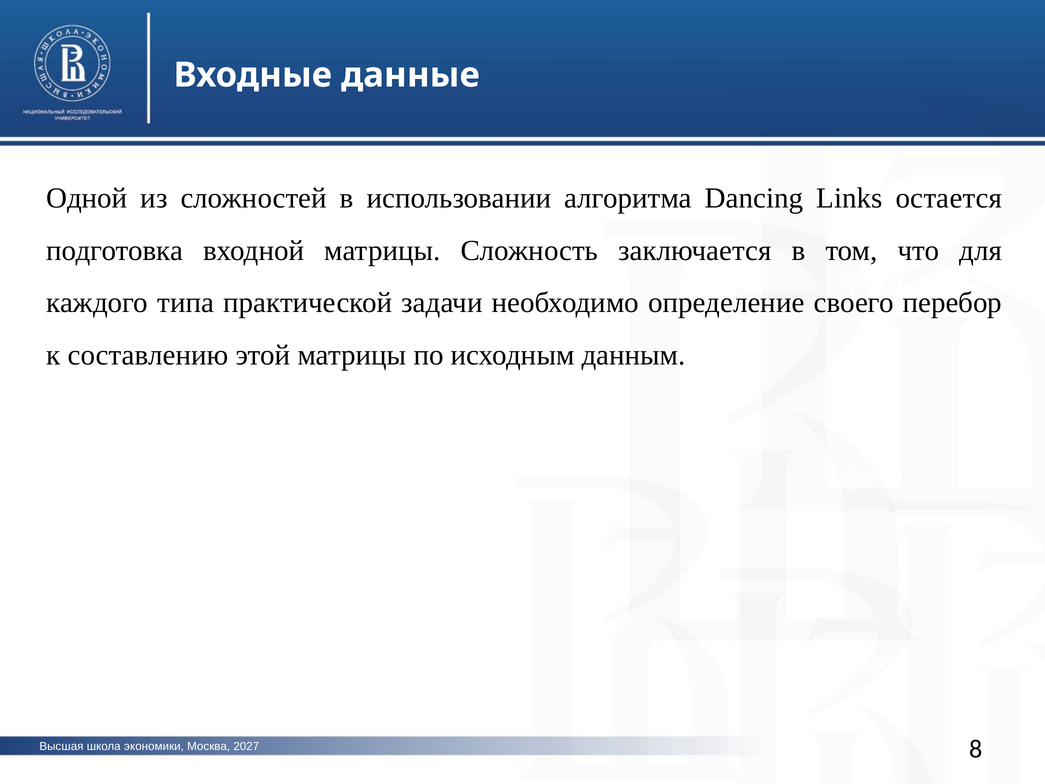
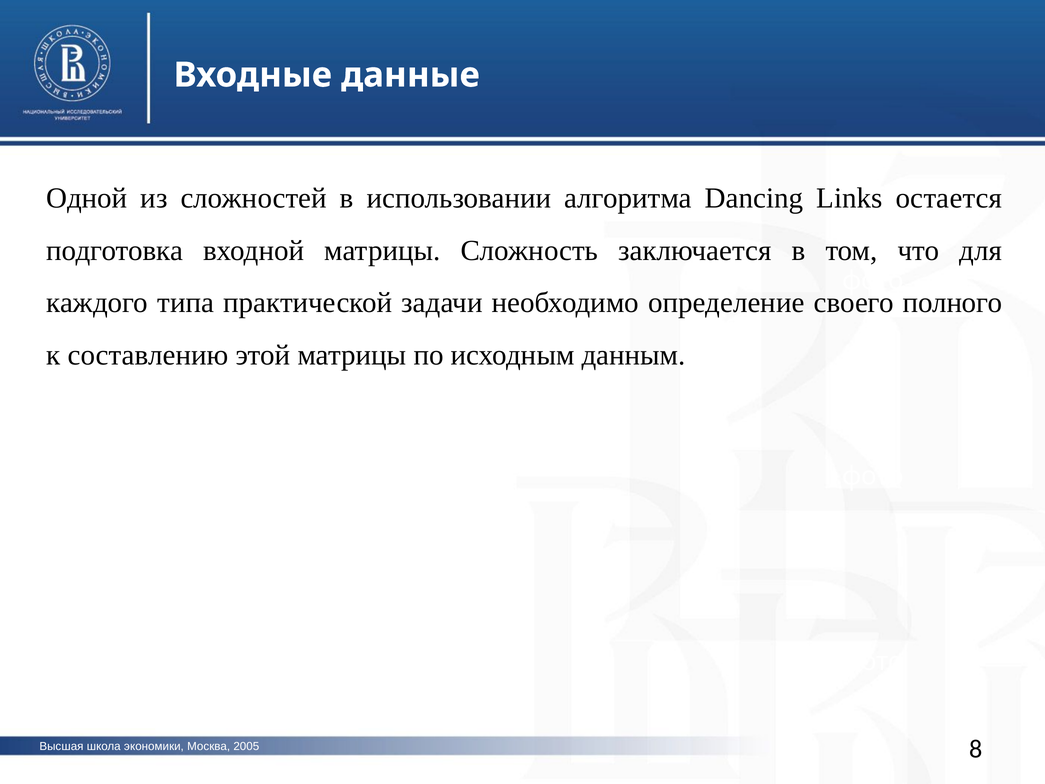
перебор: перебор -> полного
2027: 2027 -> 2005
